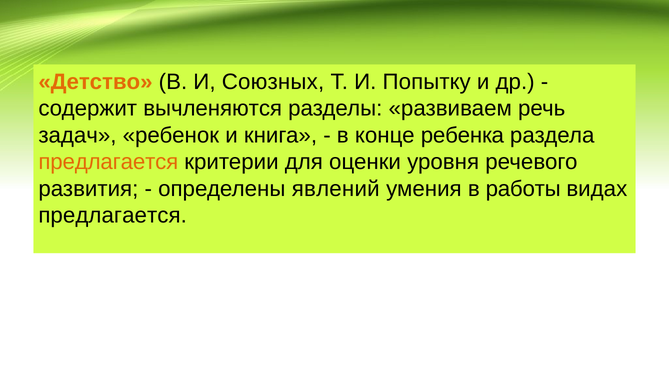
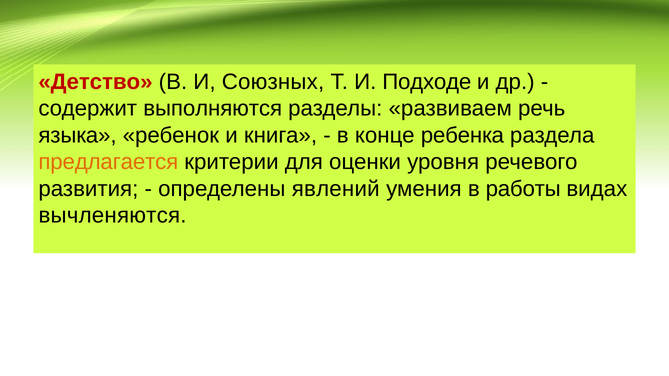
Детство colour: orange -> red
Попытку: Попытку -> Подходе
вычленяются: вычленяются -> выполняются
задач: задач -> языка
предлагается at (113, 216): предлагается -> вычленяются
